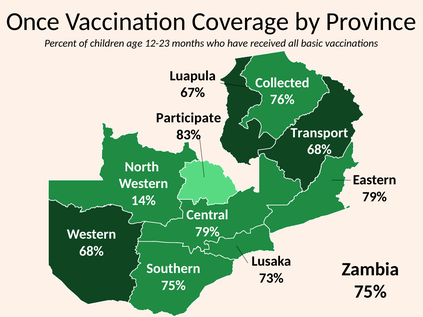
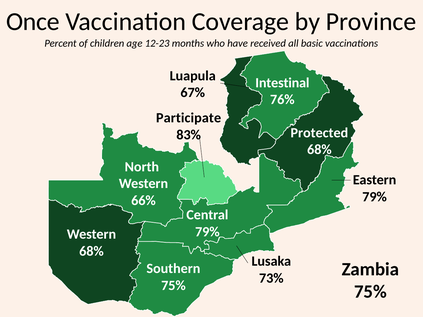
Collected: Collected -> Intestinal
Transport: Transport -> Protected
14%: 14% -> 66%
